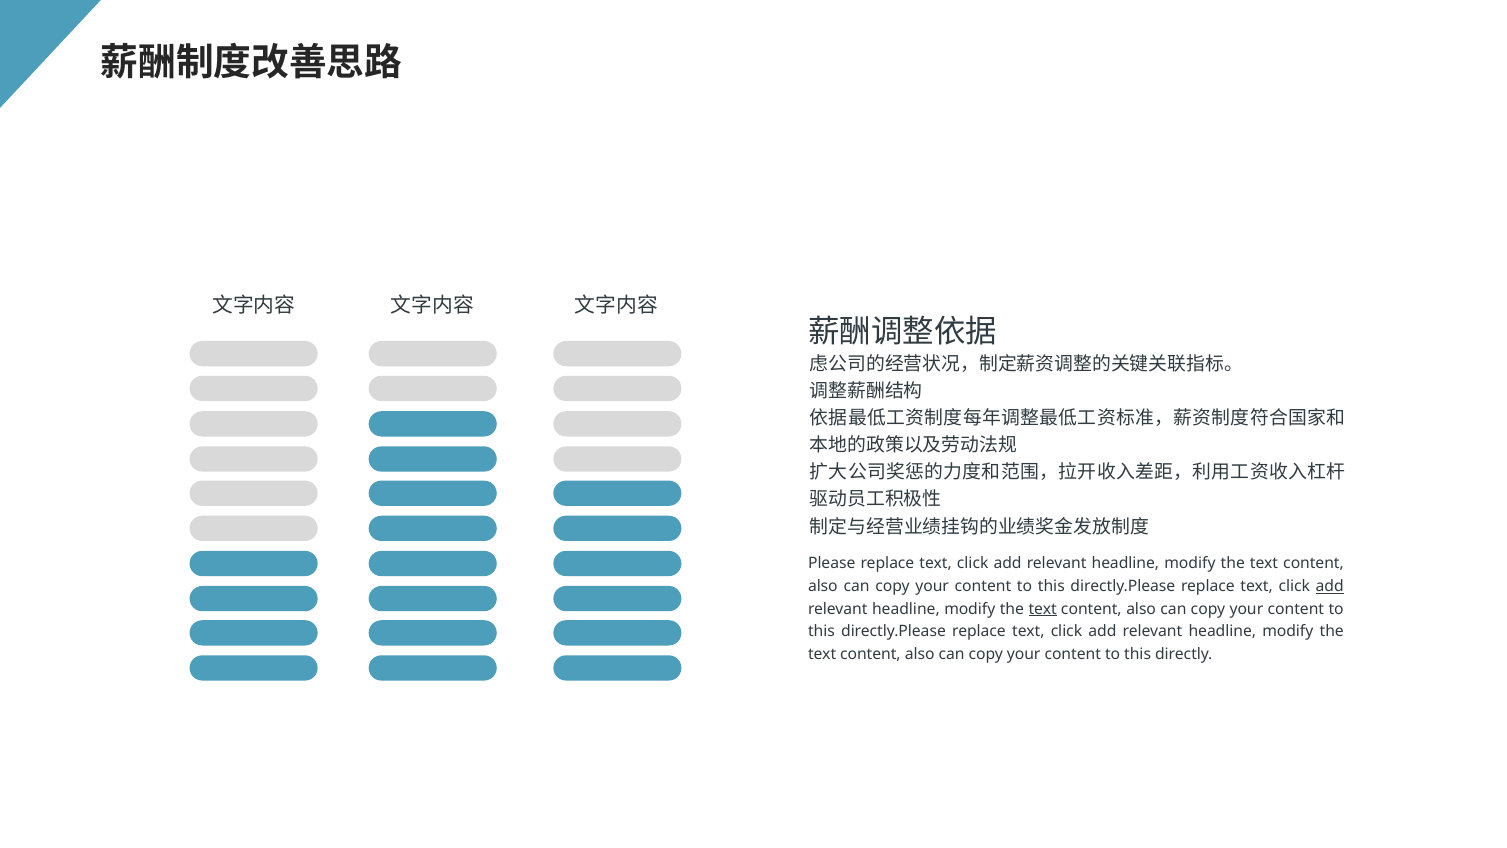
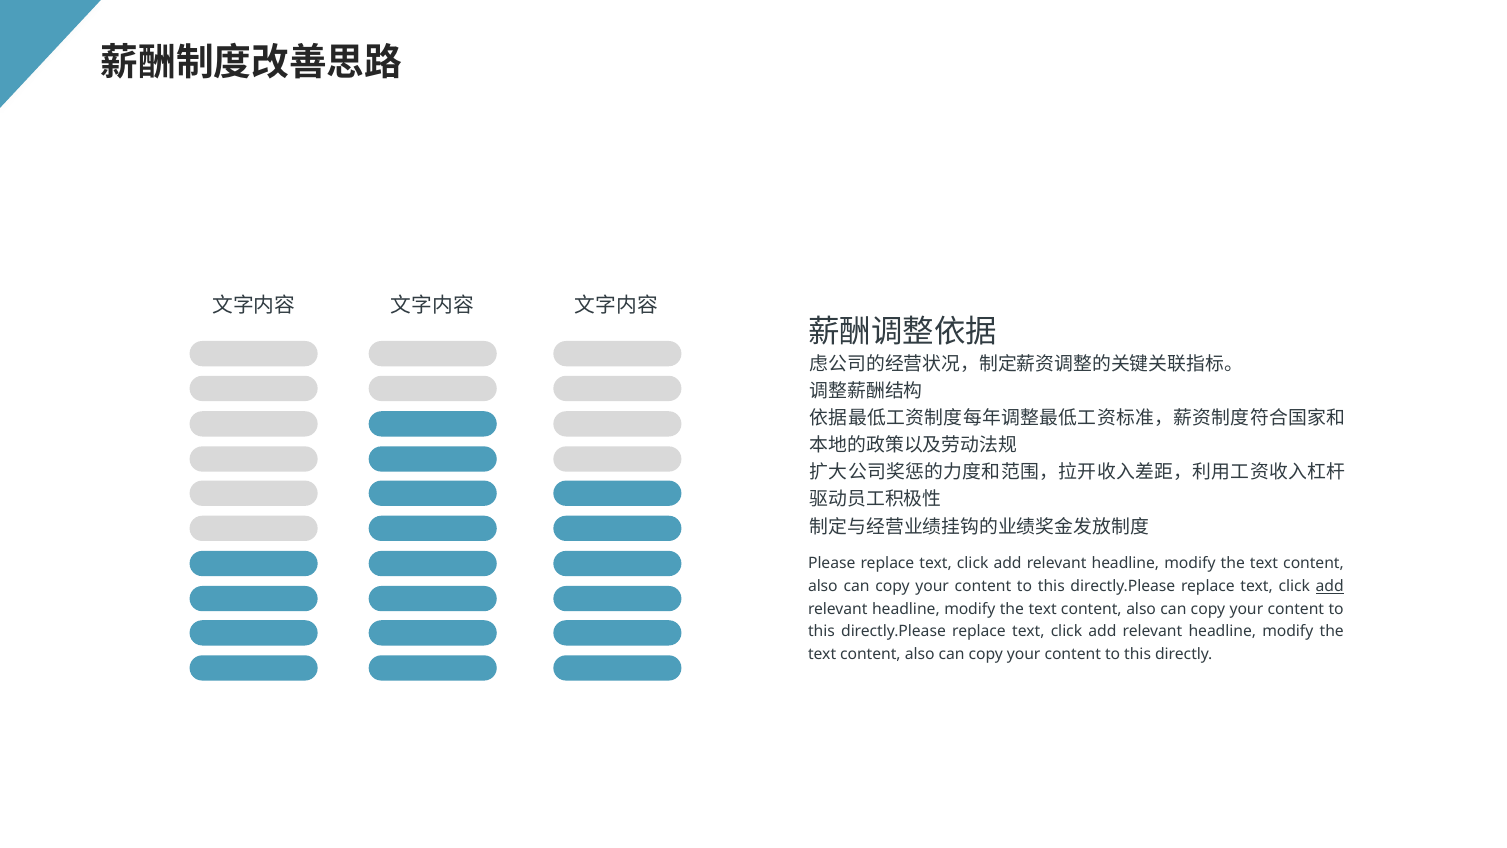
text at (1043, 609) underline: present -> none
